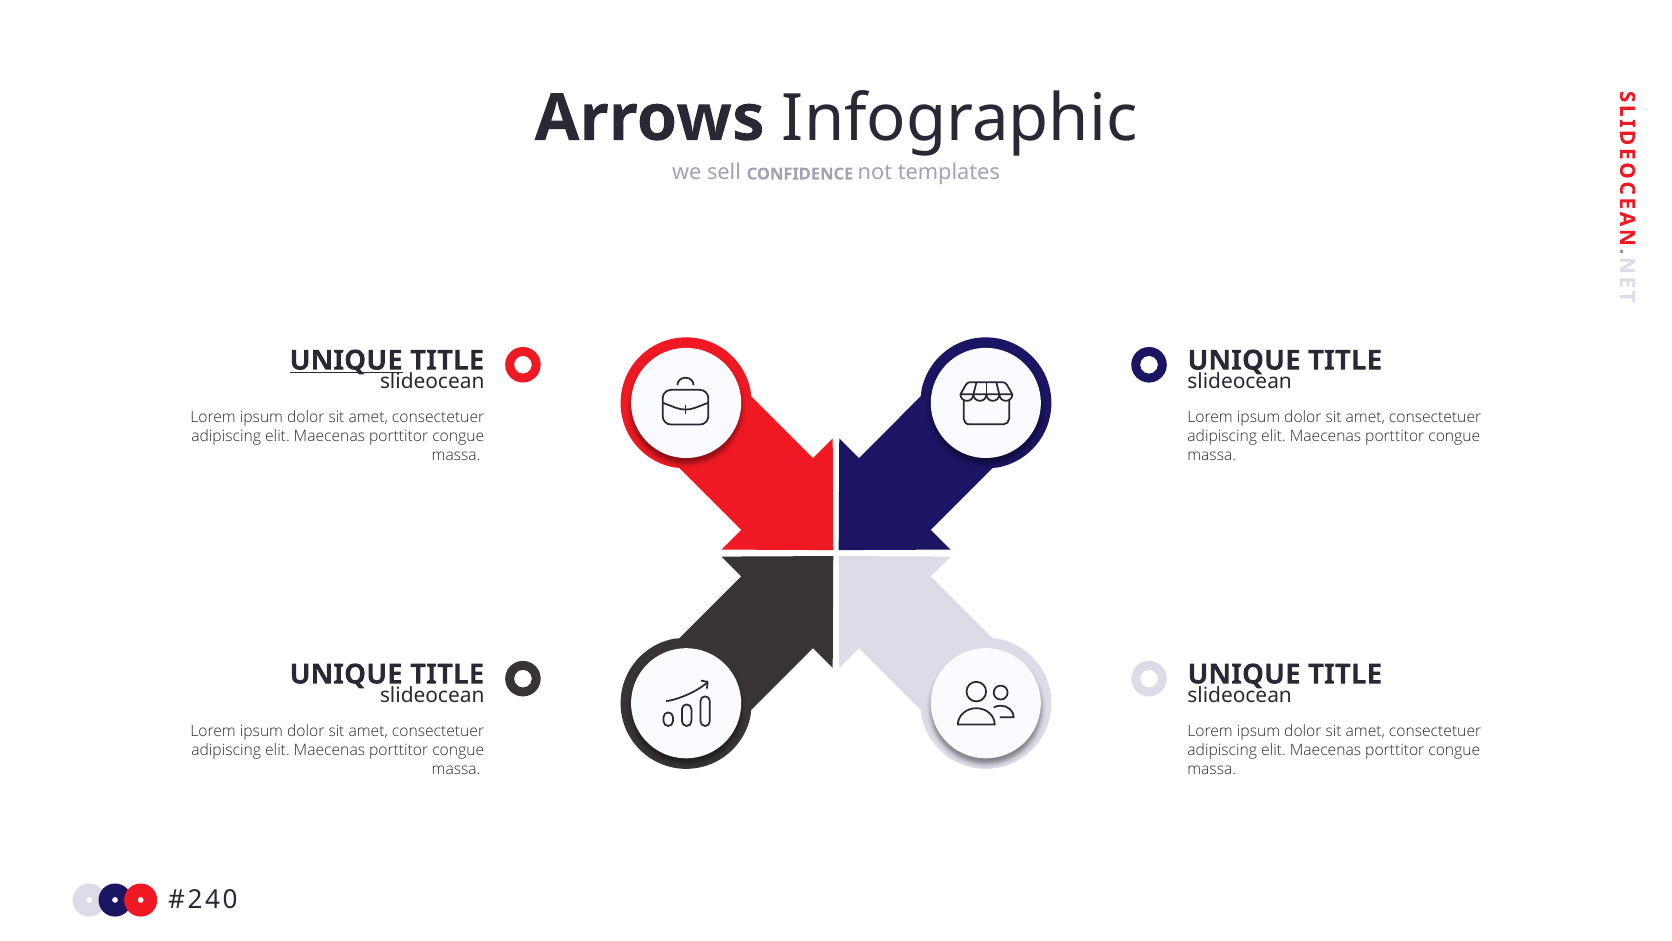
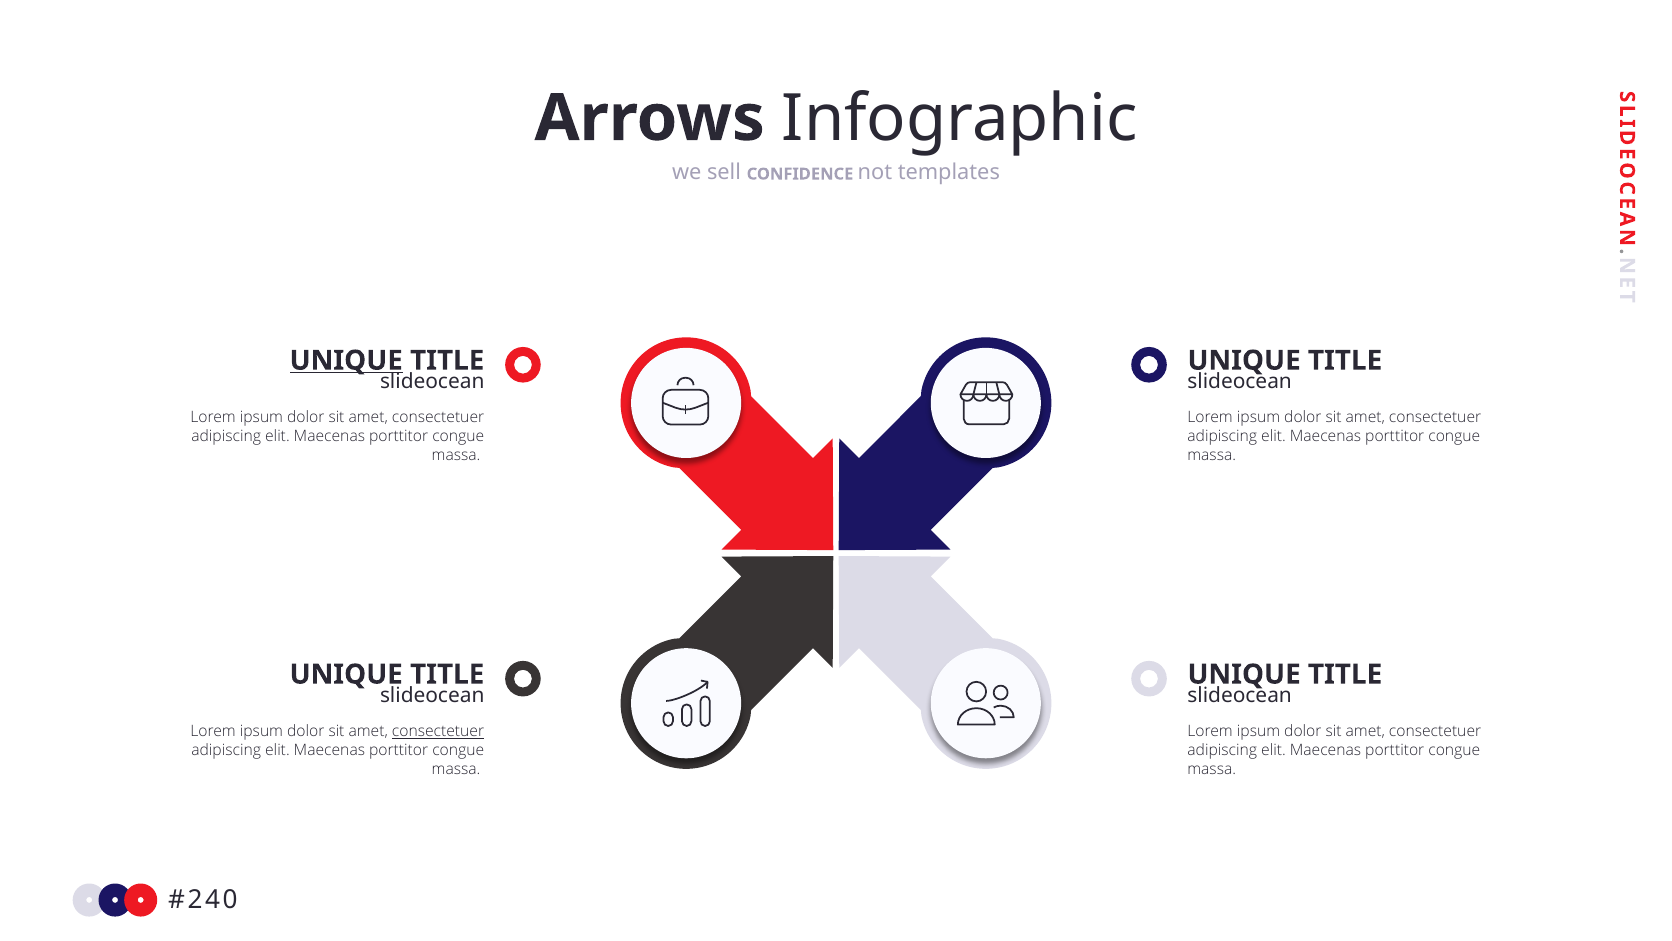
consectetuer at (438, 731) underline: none -> present
